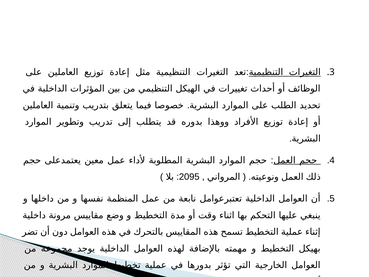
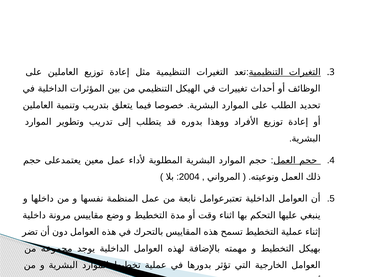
2095: 2095 -> 2004
